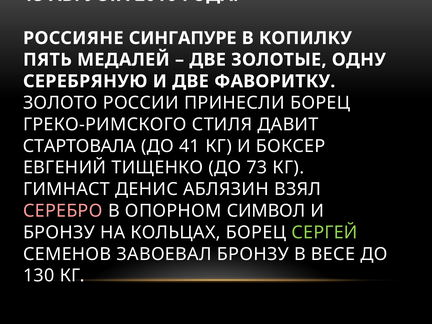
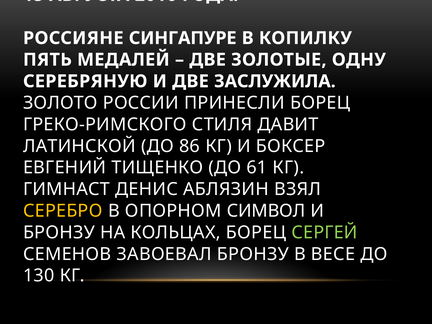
ФАВОРИТКУ: ФАВОРИТКУ -> ЗАСЛУЖИЛА
СТАРТОВАЛА: СТАРТОВАЛА -> ЛАТИНСКОЙ
41: 41 -> 86
73: 73 -> 61
СЕРЕБРО colour: pink -> yellow
